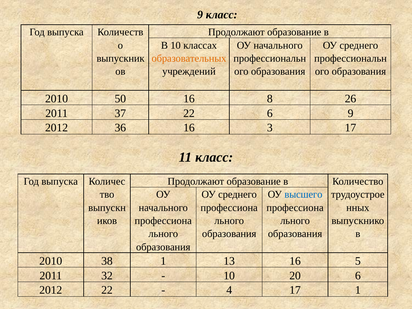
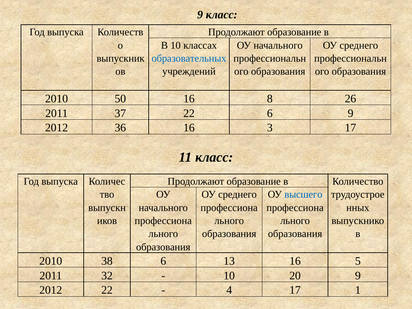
образовательных colour: orange -> blue
38 1: 1 -> 6
20 6: 6 -> 9
